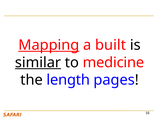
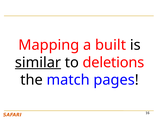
Mapping underline: present -> none
medicine: medicine -> deletions
length: length -> match
